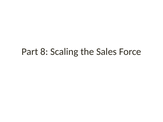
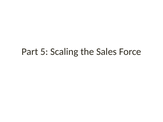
8: 8 -> 5
